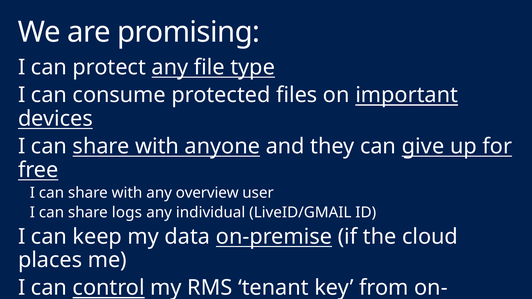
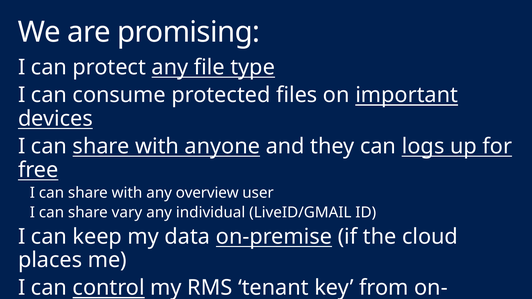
give: give -> logs
logs: logs -> vary
